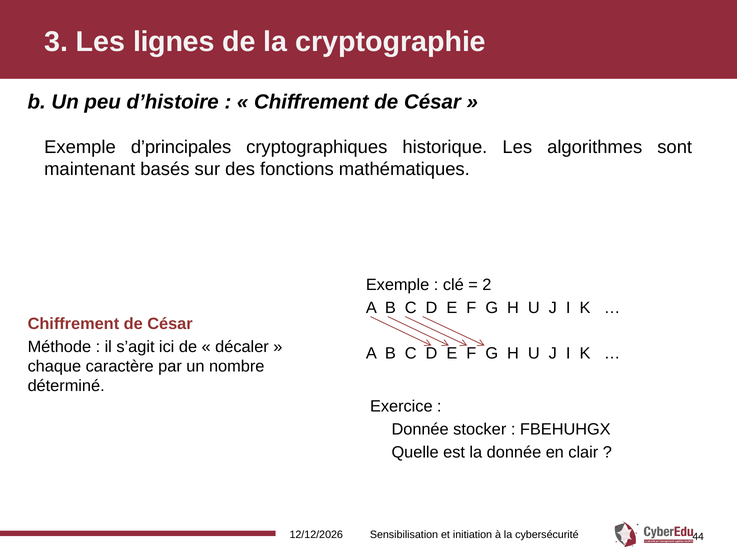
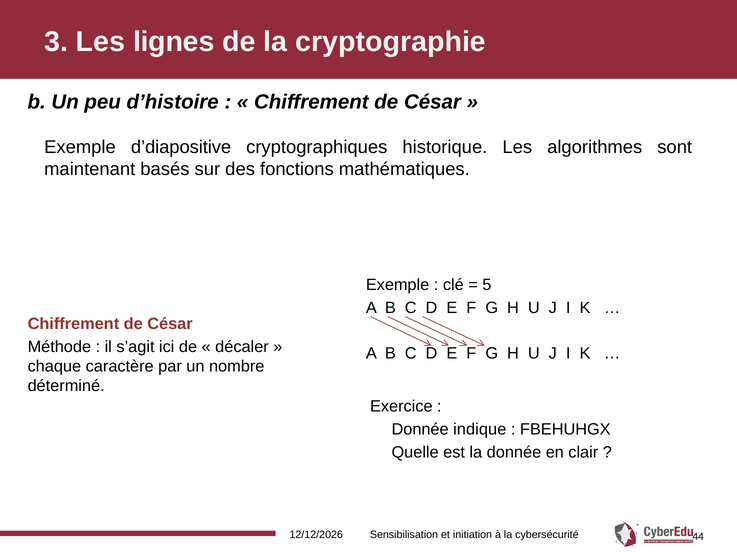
d’principales: d’principales -> d’diapositive
2: 2 -> 5
stocker: stocker -> indique
